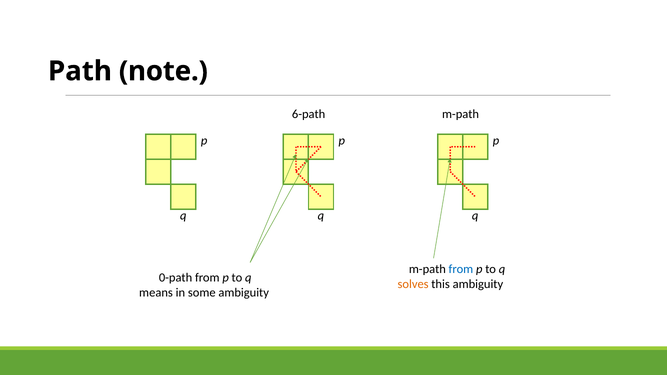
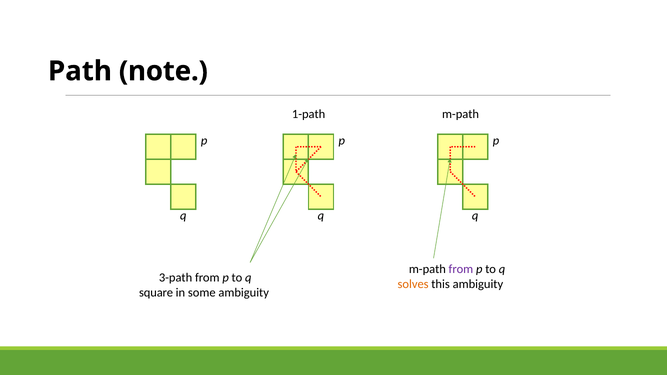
6-path: 6-path -> 1-path
from at (461, 269) colour: blue -> purple
0-path: 0-path -> 3-path
means: means -> square
